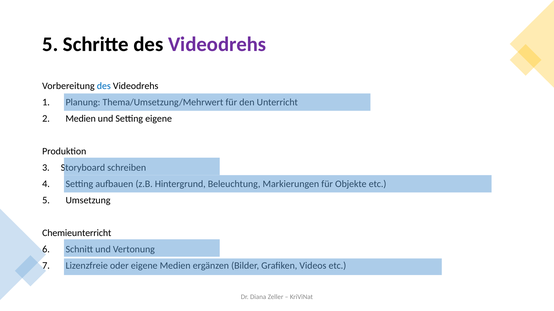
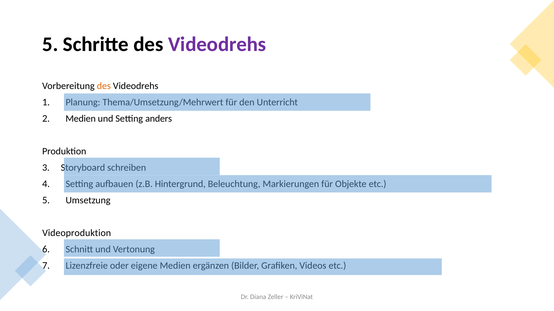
des at (104, 86) colour: blue -> orange
Setting eigene: eigene -> anders
Chemieunterricht: Chemieunterricht -> Videoproduktion
